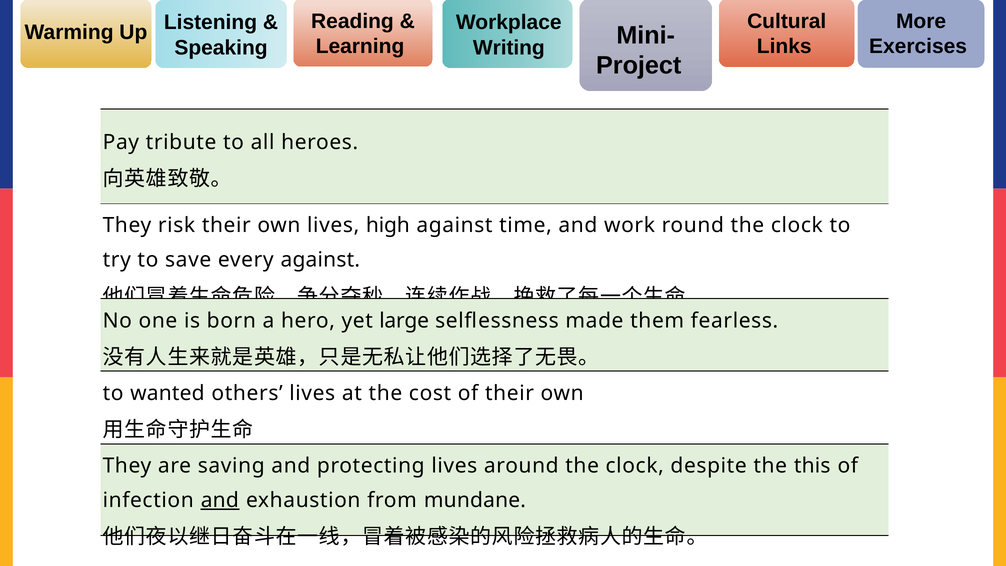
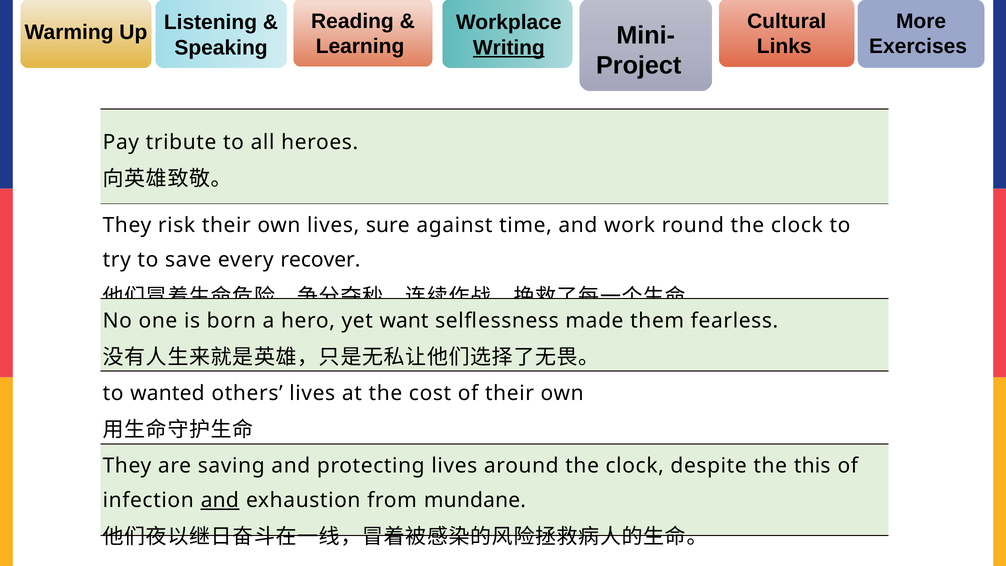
Writing underline: none -> present
high: high -> sure
every against: against -> recover
large: large -> want
